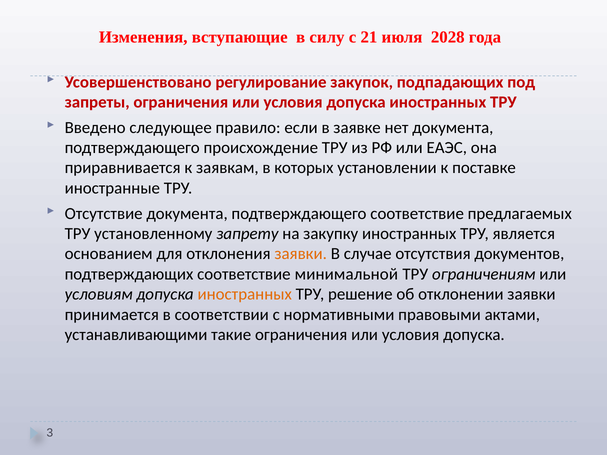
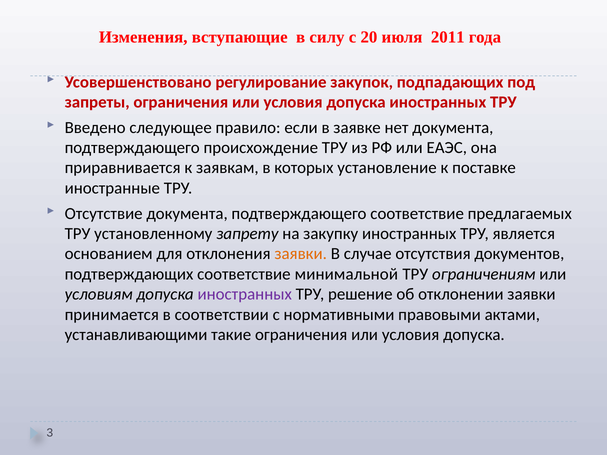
21: 21 -> 20
2028: 2028 -> 2011
установлении: установлении -> установление
иностранных at (245, 295) colour: orange -> purple
